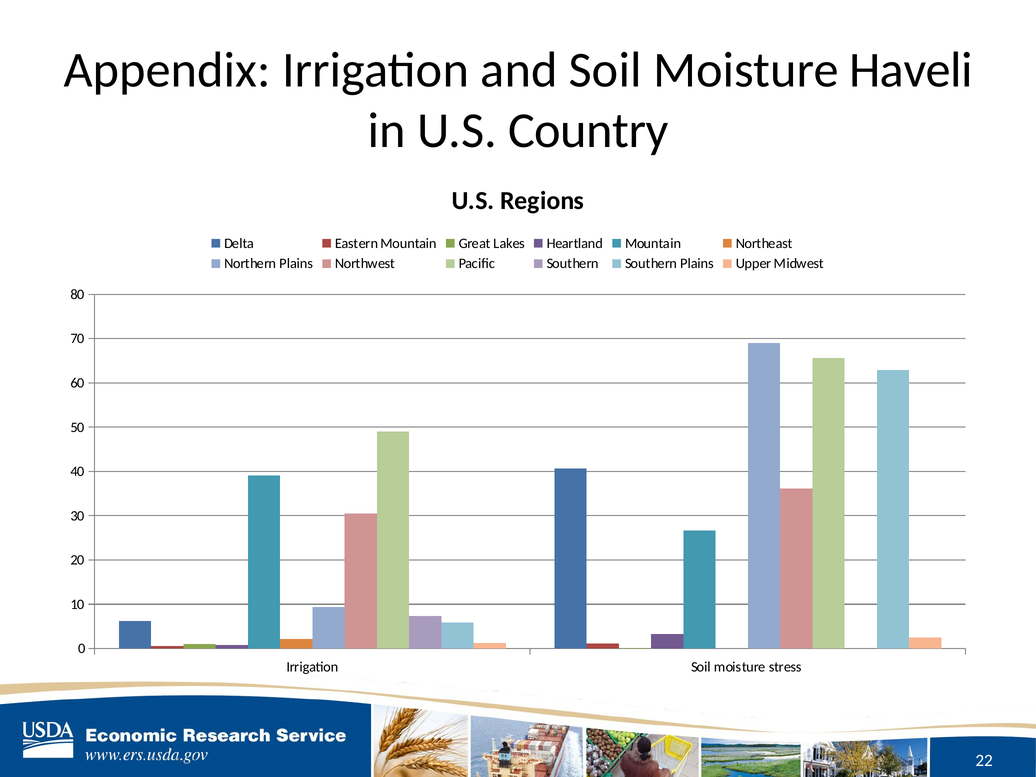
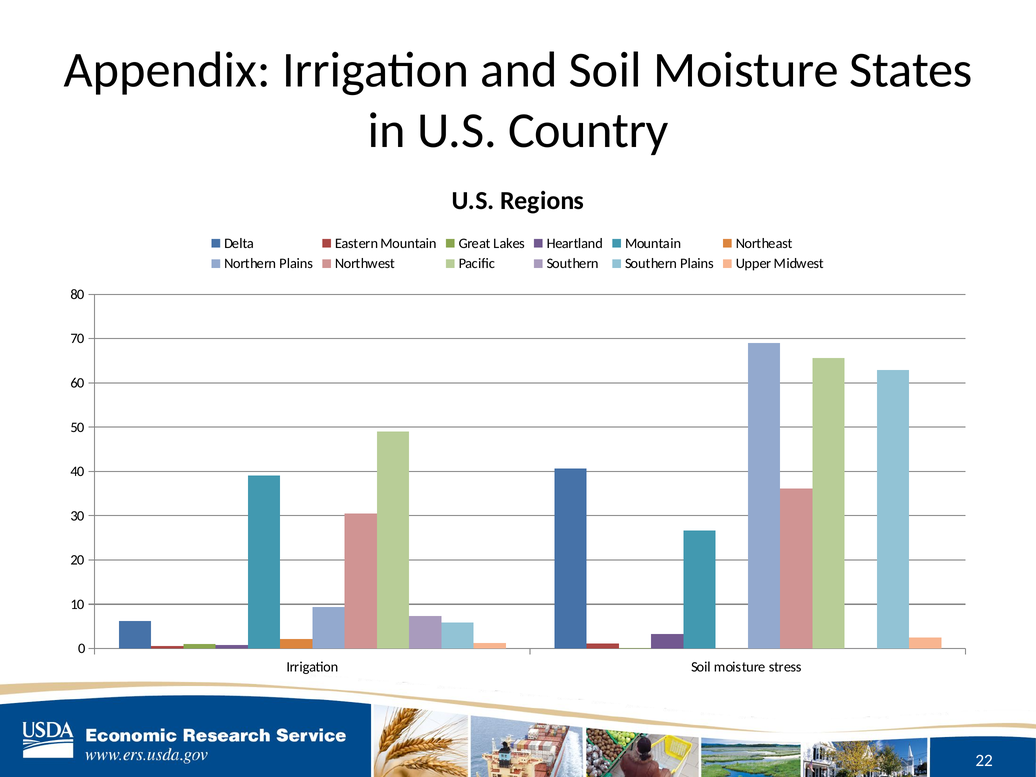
Haveli: Haveli -> States
